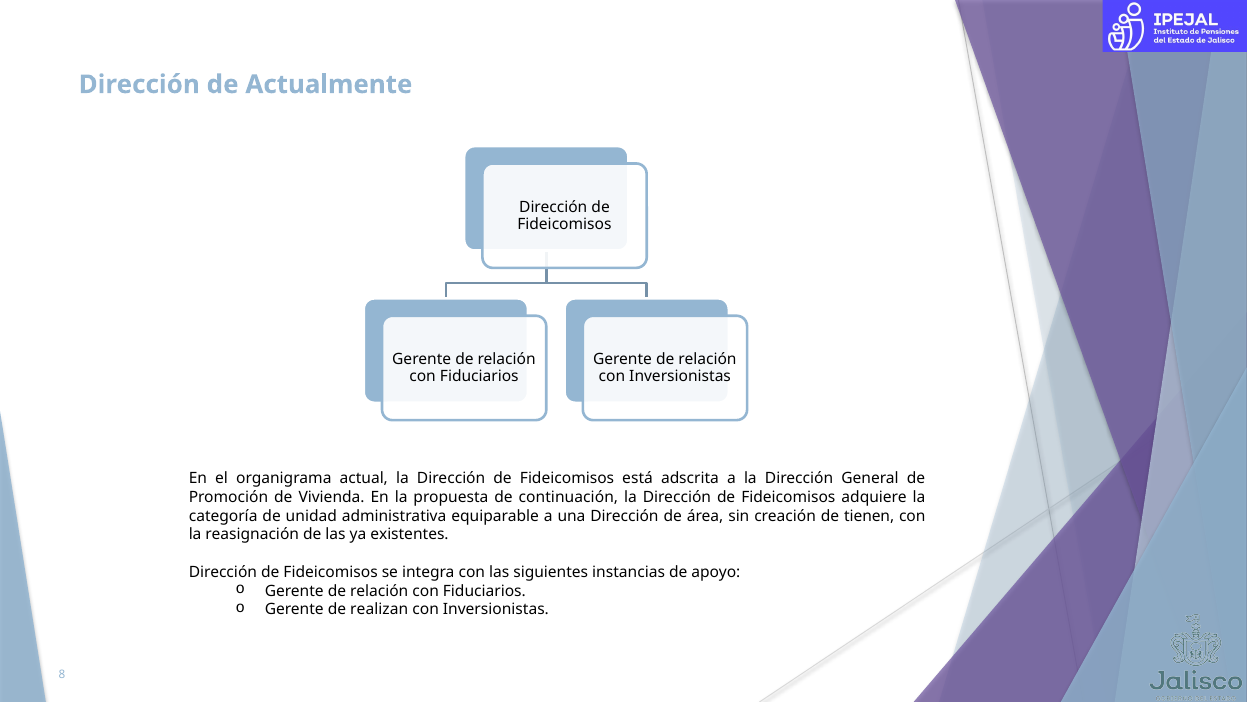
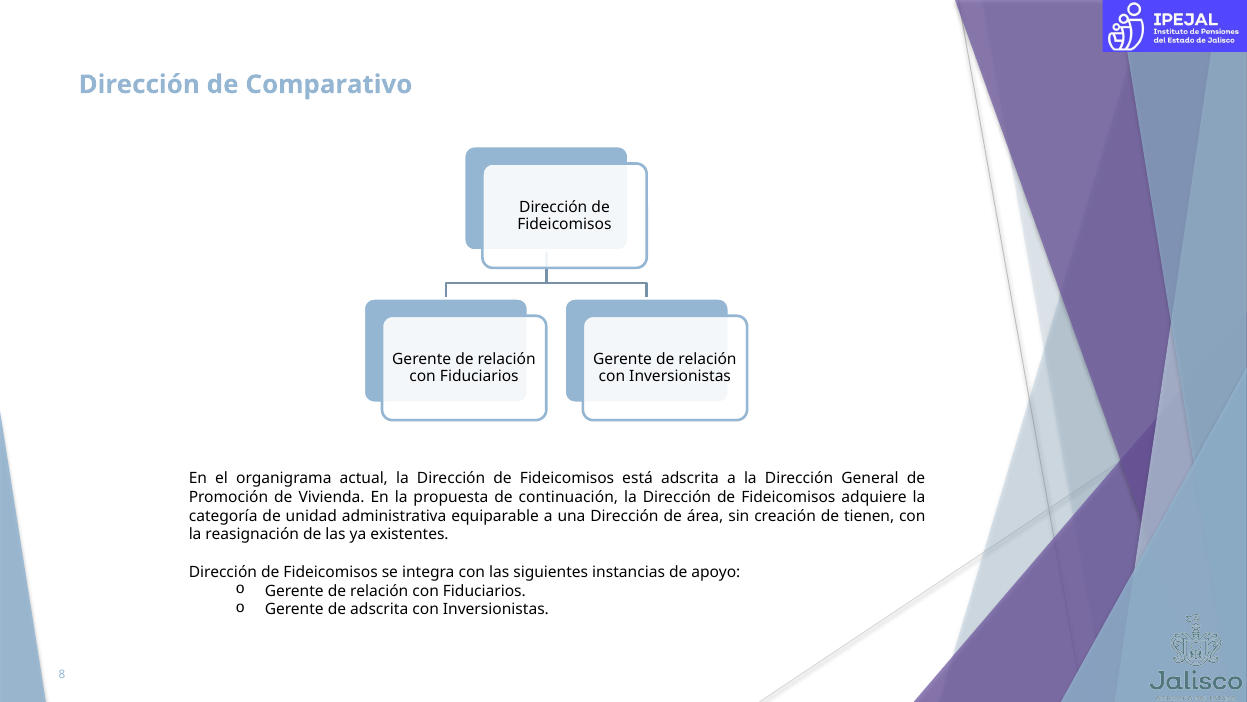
Actualmente: Actualmente -> Comparativo
de realizan: realizan -> adscrita
